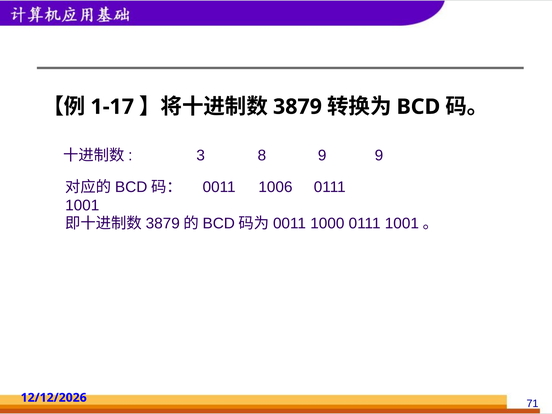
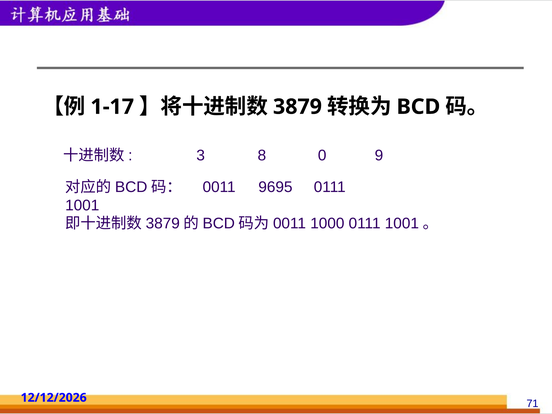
8 9: 9 -> 0
1006: 1006 -> 9695
